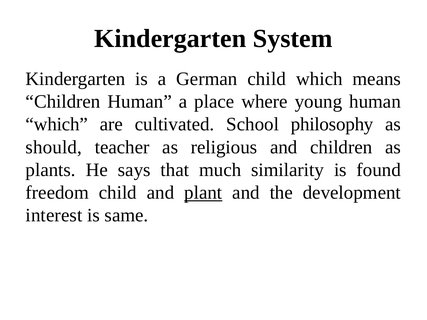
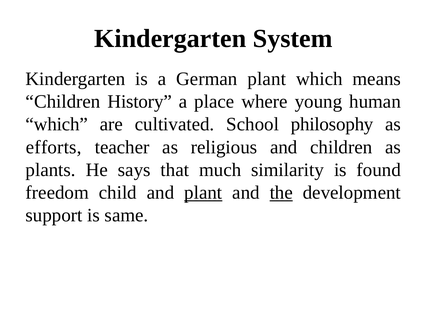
German child: child -> plant
Children Human: Human -> History
should: should -> efforts
the underline: none -> present
interest: interest -> support
